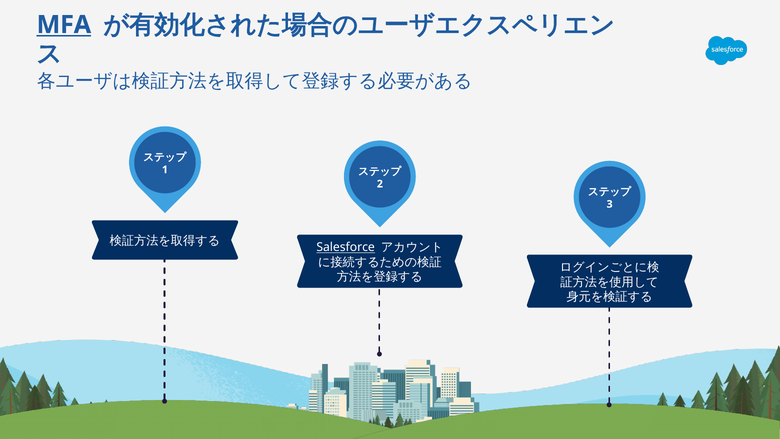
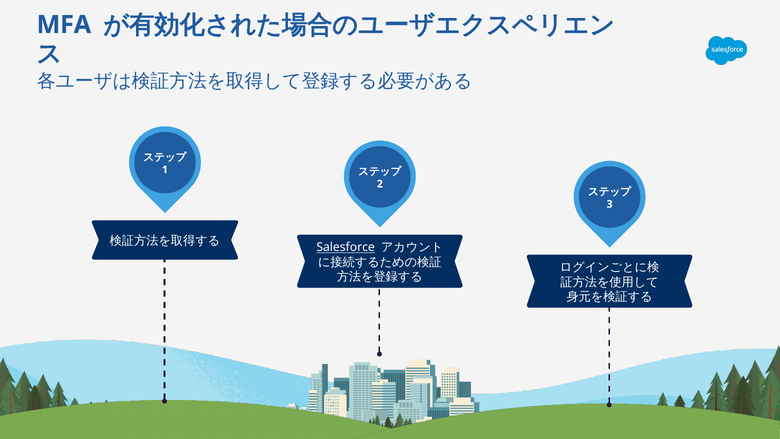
MFA underline: present -> none
